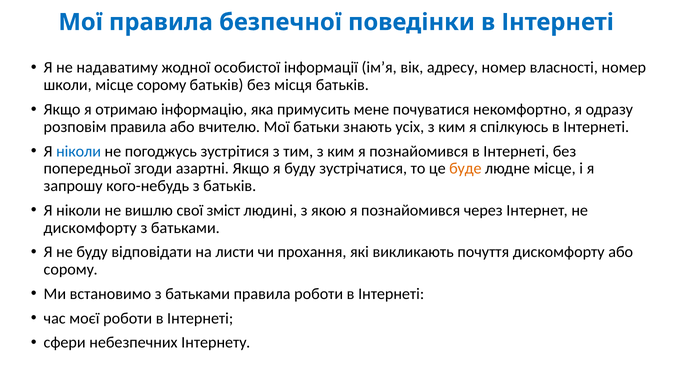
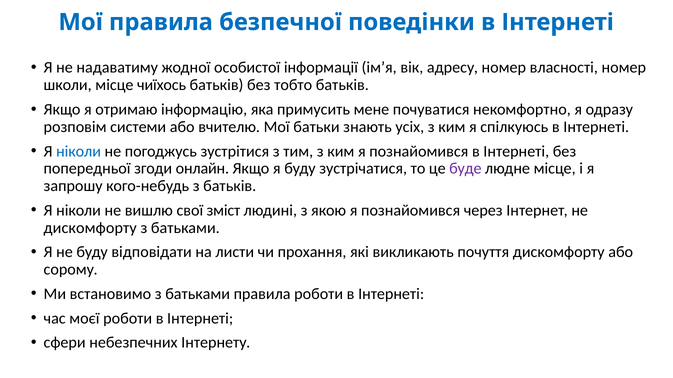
місце сорому: сорому -> чиїхось
місця: місця -> тобто
розповім правила: правила -> системи
азартні: азартні -> онлайн
буде colour: orange -> purple
